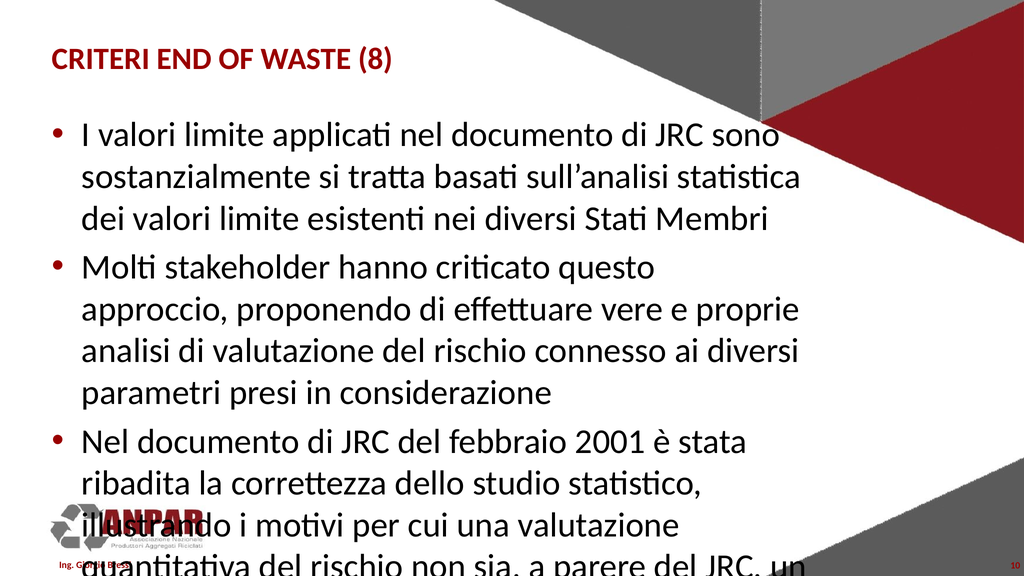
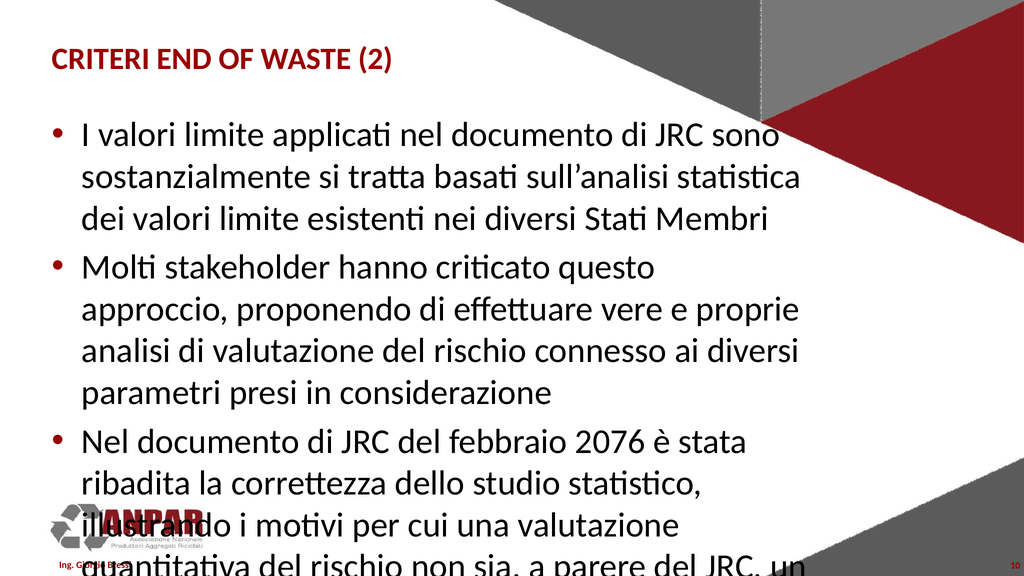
8: 8 -> 2
2001: 2001 -> 2076
